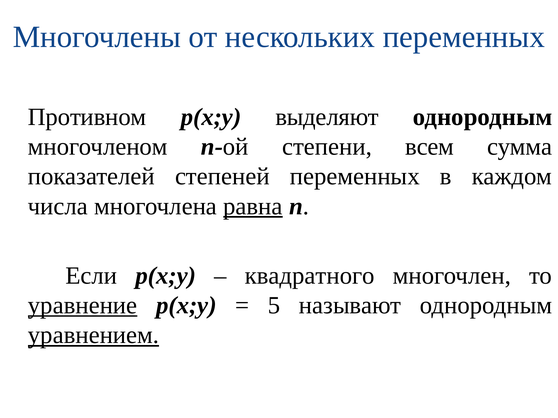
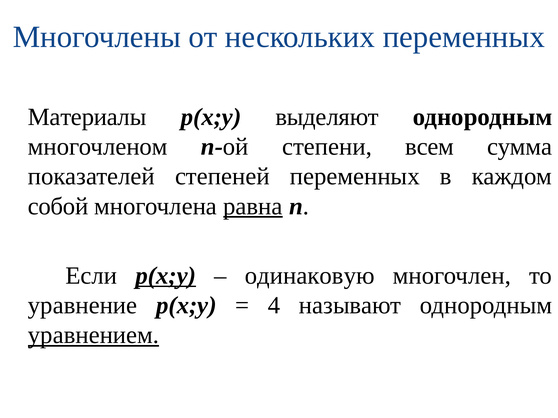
Противном: Противном -> Материалы
числа: числа -> собой
р(х;у at (166, 276) underline: none -> present
квадратного: квадратного -> одинаковую
уравнение underline: present -> none
5: 5 -> 4
